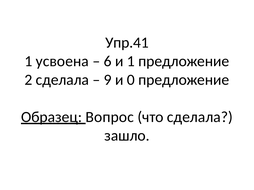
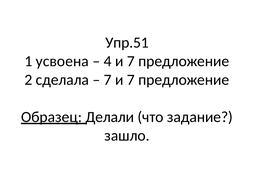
Упр.41: Упр.41 -> Упр.51
6: 6 -> 4
1 at (131, 61): 1 -> 7
9 at (108, 80): 9 -> 7
0 at (131, 80): 0 -> 7
Вопрос: Вопрос -> Делали
что сделала: сделала -> задание
